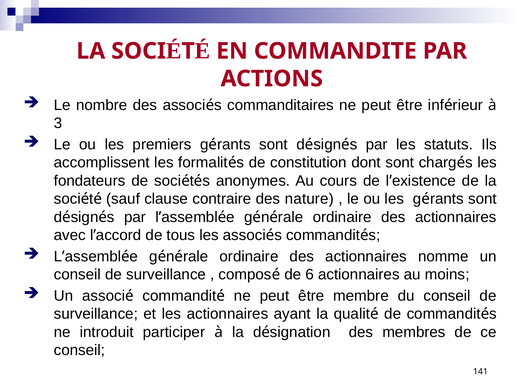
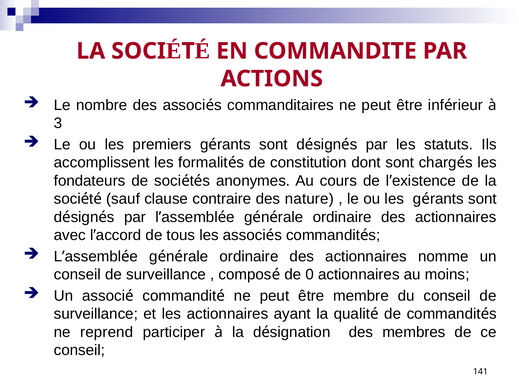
6: 6 -> 0
introduit: introduit -> reprend
